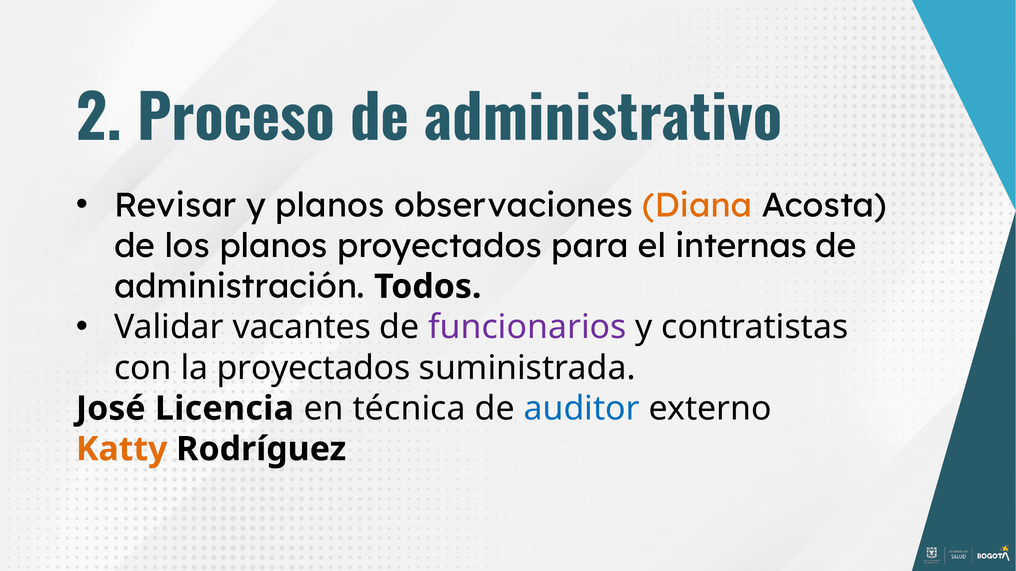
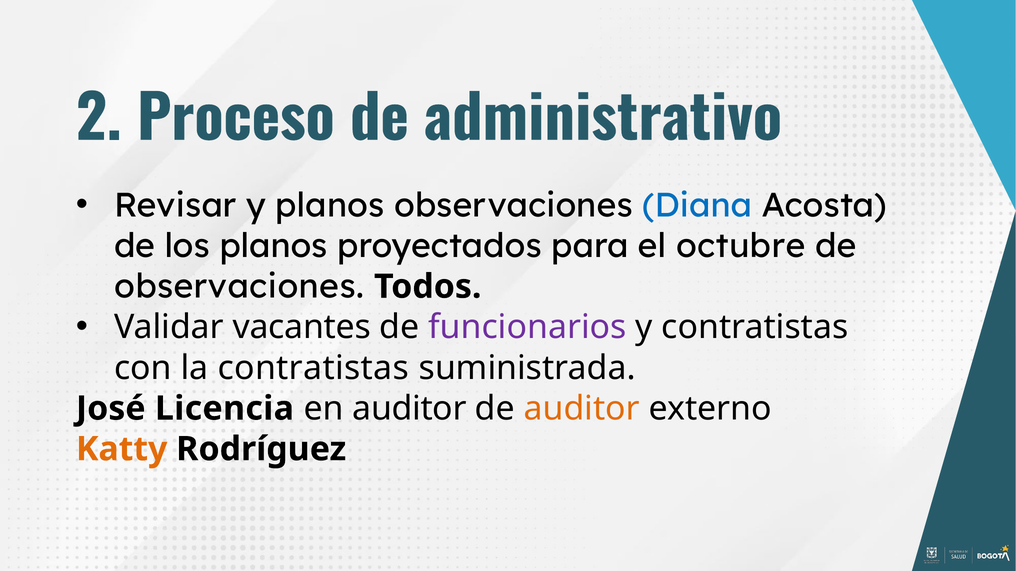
Diana colour: orange -> blue
internas: internas -> octubre
administración at (239, 287): administración -> observaciones
la proyectados: proyectados -> contratistas
en técnica: técnica -> auditor
auditor at (582, 409) colour: blue -> orange
